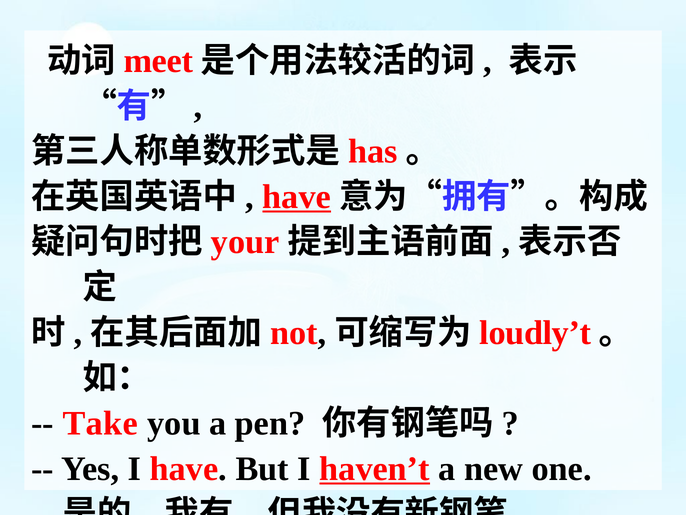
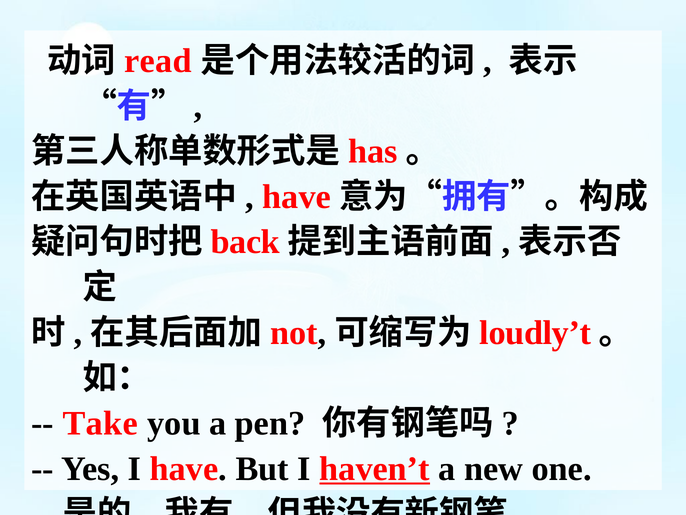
meet: meet -> read
have at (297, 197) underline: present -> none
your: your -> back
